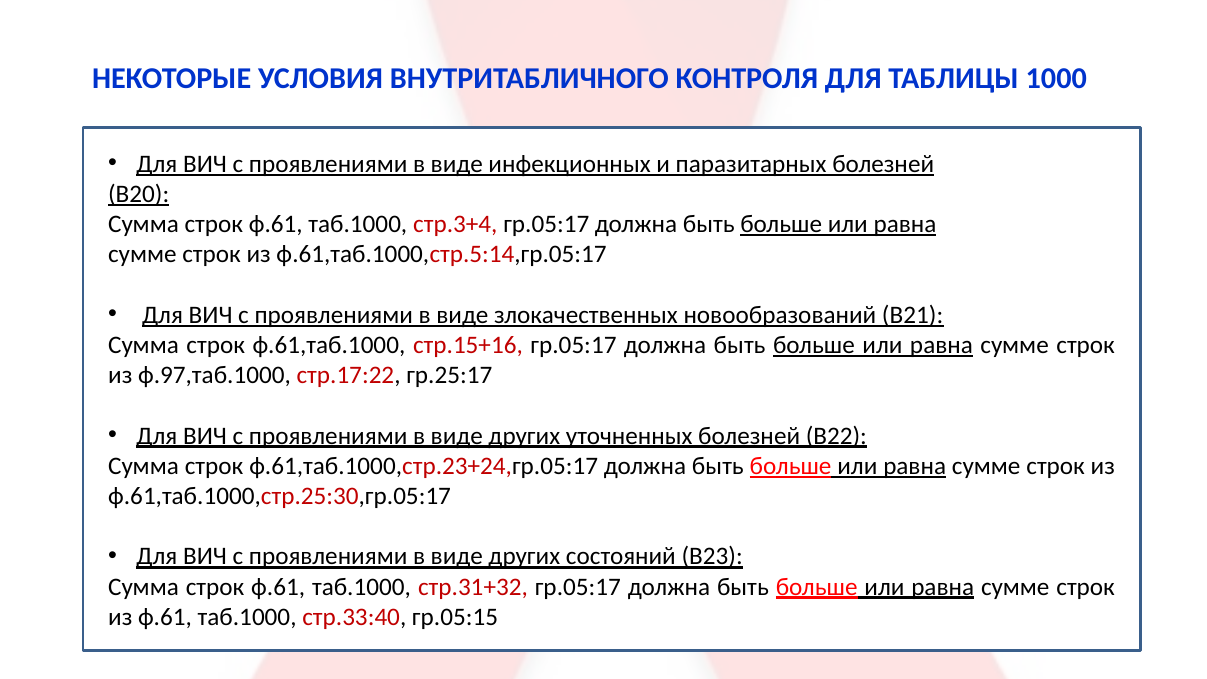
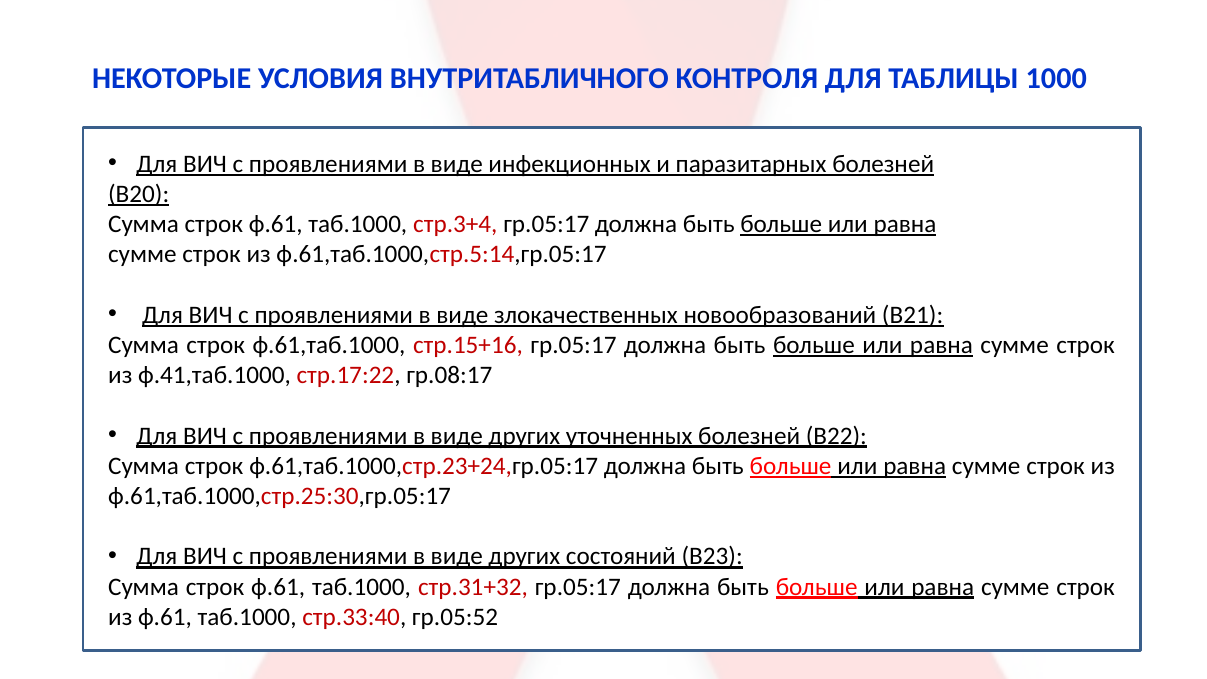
ф.97,таб.1000: ф.97,таб.1000 -> ф.41,таб.1000
гр.25:17: гр.25:17 -> гр.08:17
гр.05:15: гр.05:15 -> гр.05:52
